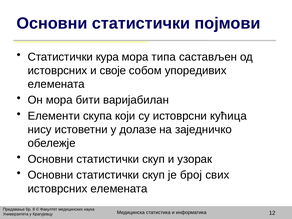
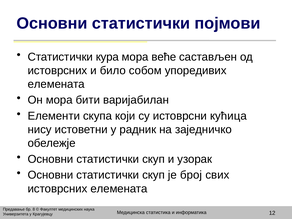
типа: типа -> веће
своје: своје -> било
долазе: долазе -> радник
